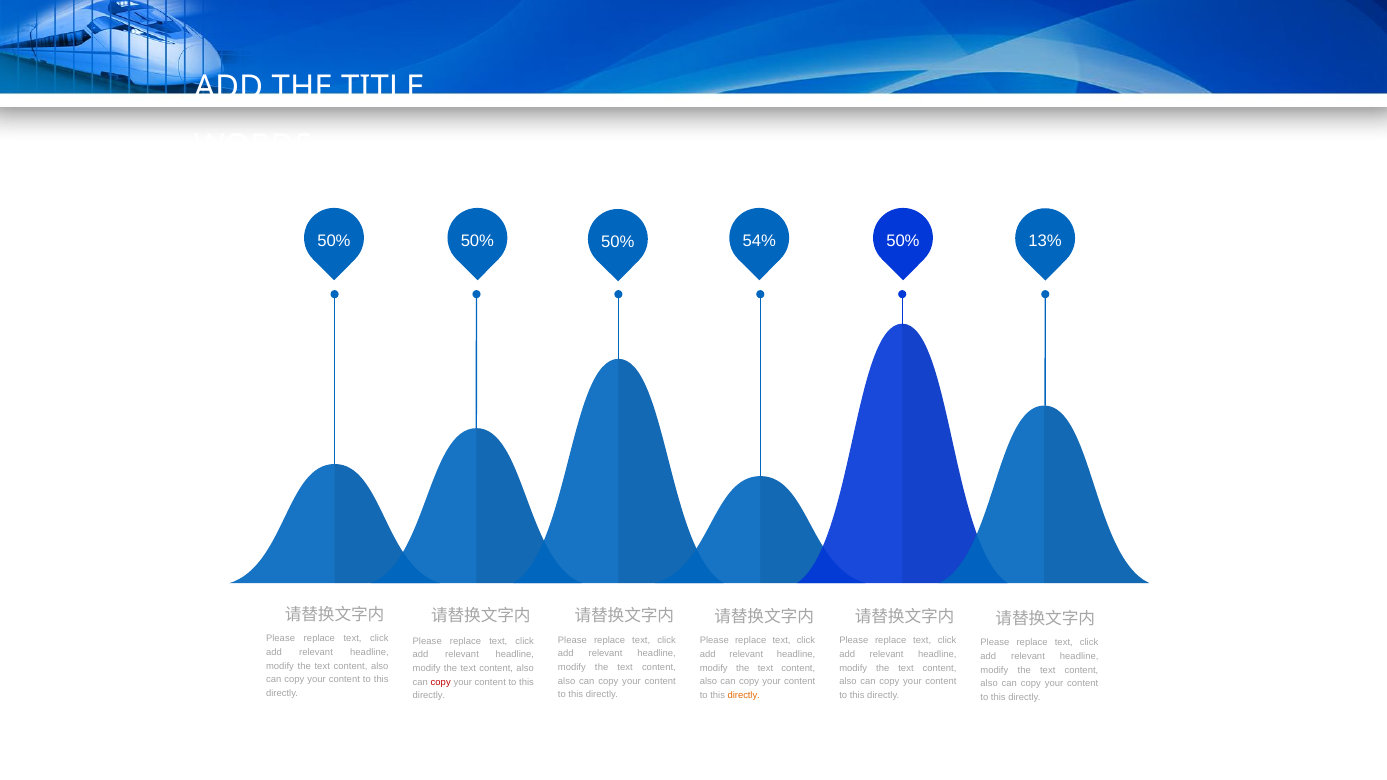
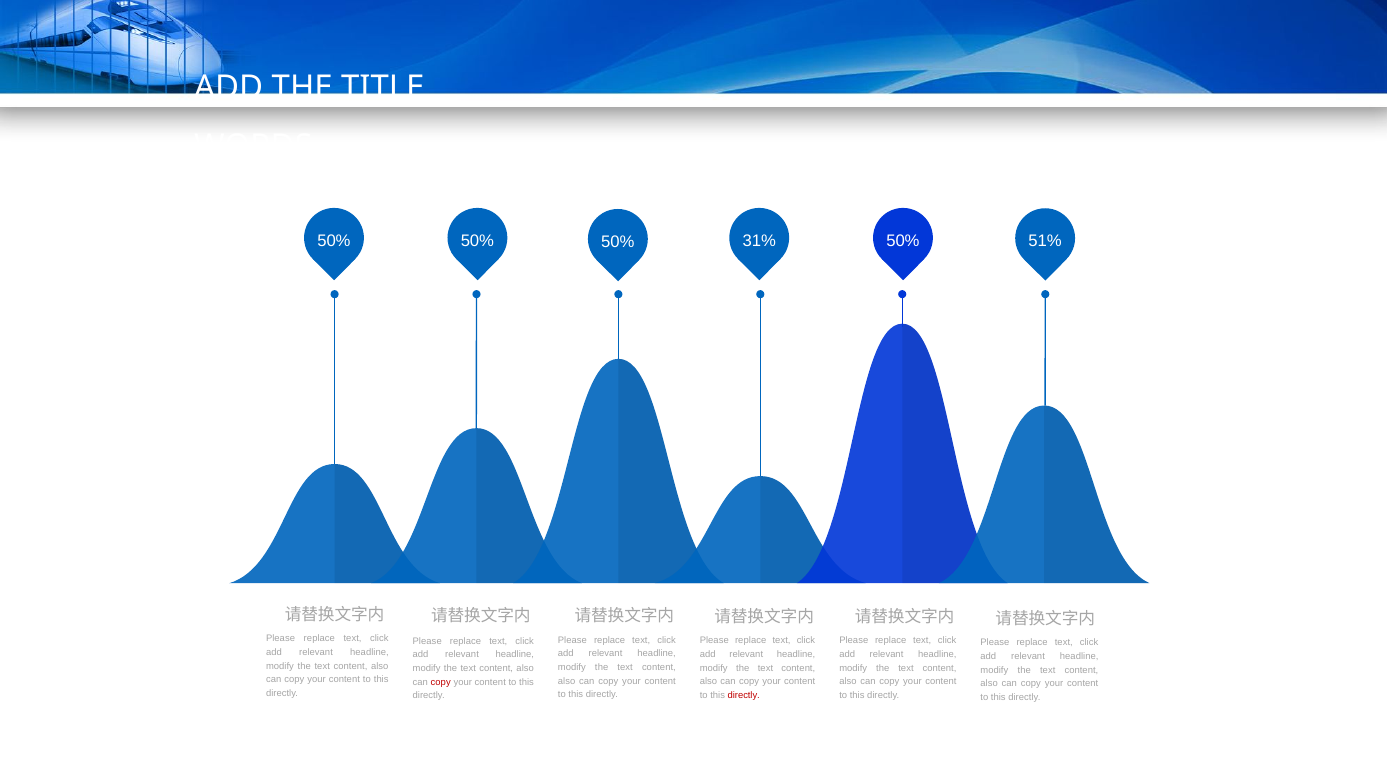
54%: 54% -> 31%
13%: 13% -> 51%
directly at (744, 695) colour: orange -> red
